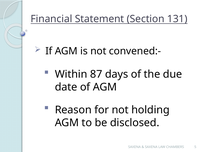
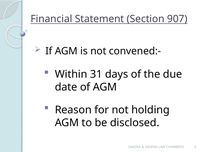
131: 131 -> 907
87: 87 -> 31
